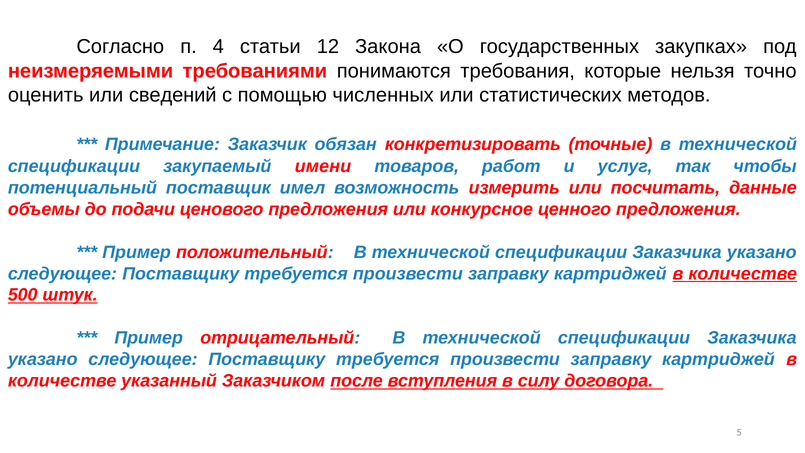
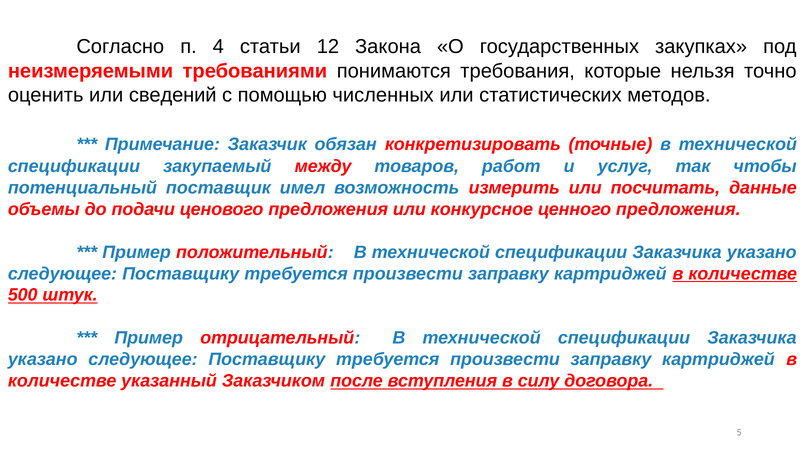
имени: имени -> между
